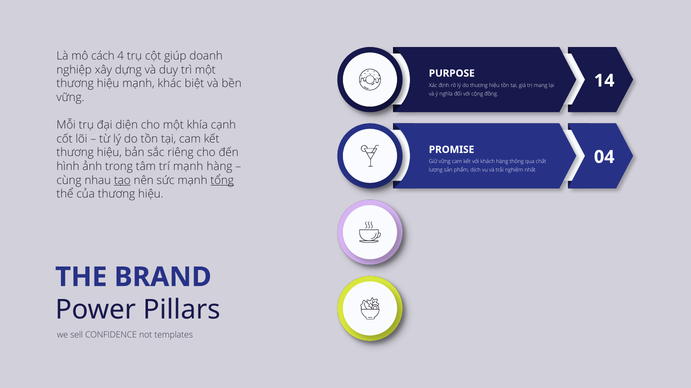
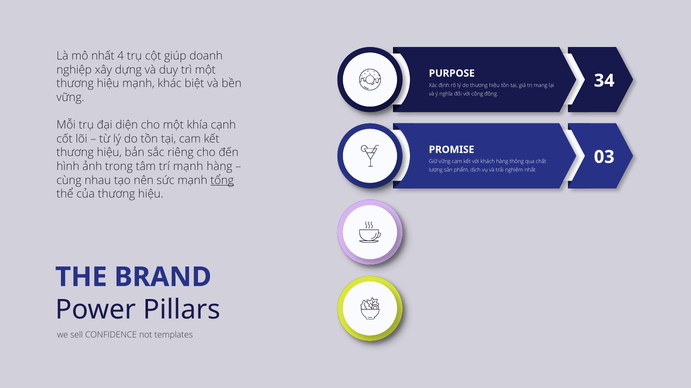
mô cách: cách -> nhất
14: 14 -> 34
04: 04 -> 03
tạo underline: present -> none
